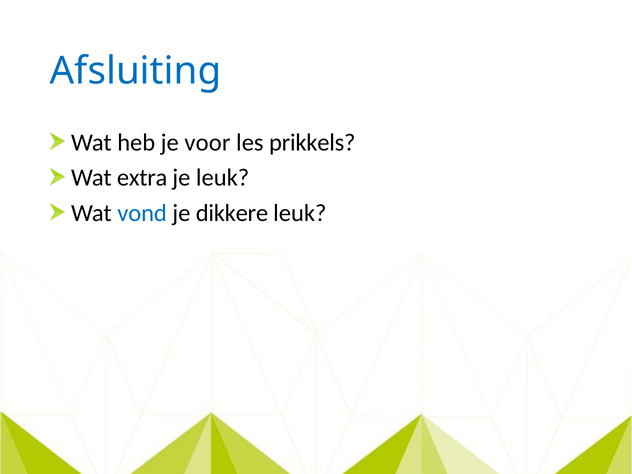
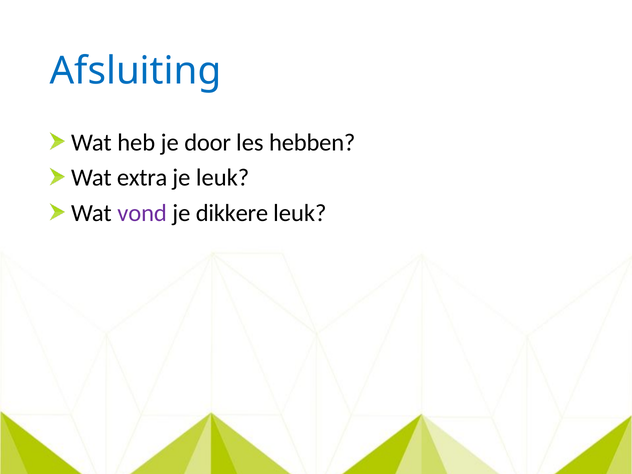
voor: voor -> door
prikkels: prikkels -> hebben
vond colour: blue -> purple
